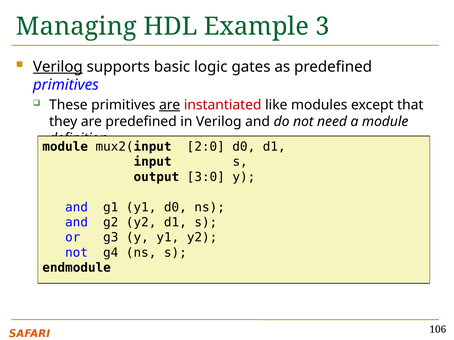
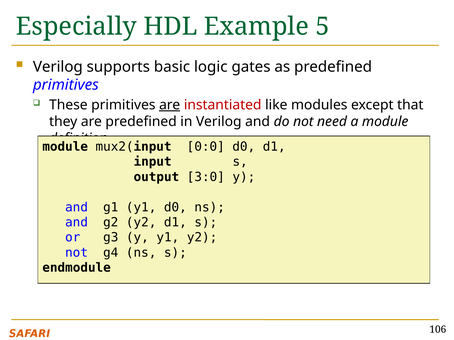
Managing: Managing -> Especially
3: 3 -> 5
Verilog at (58, 67) underline: present -> none
2:0: 2:0 -> 0:0
